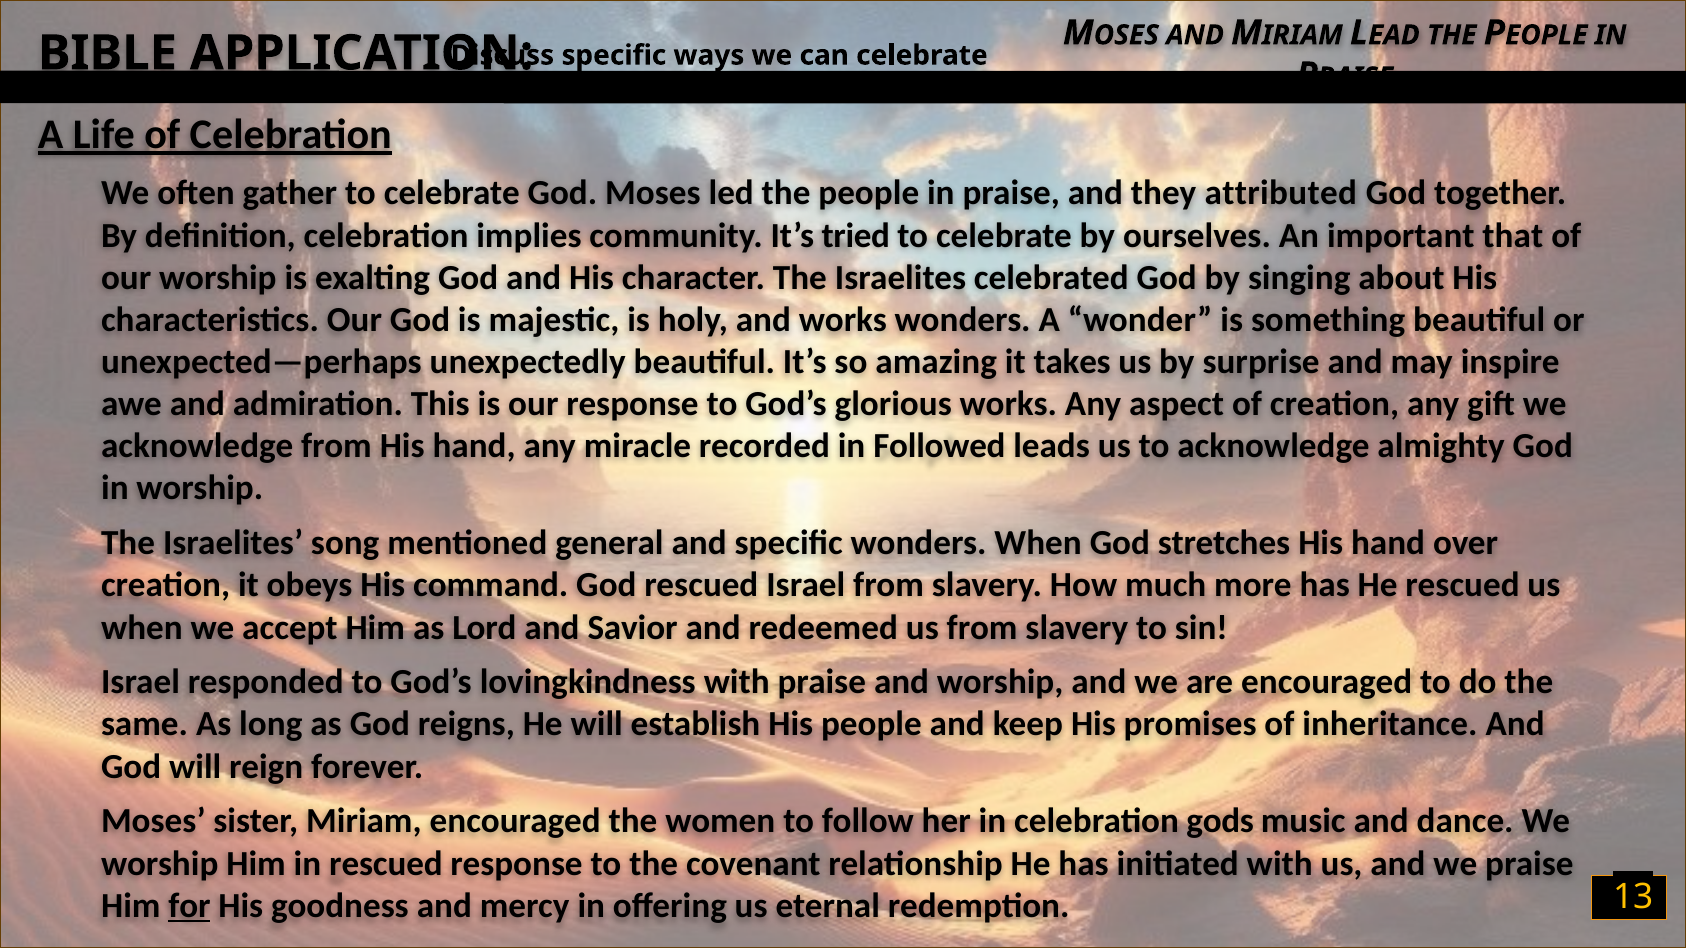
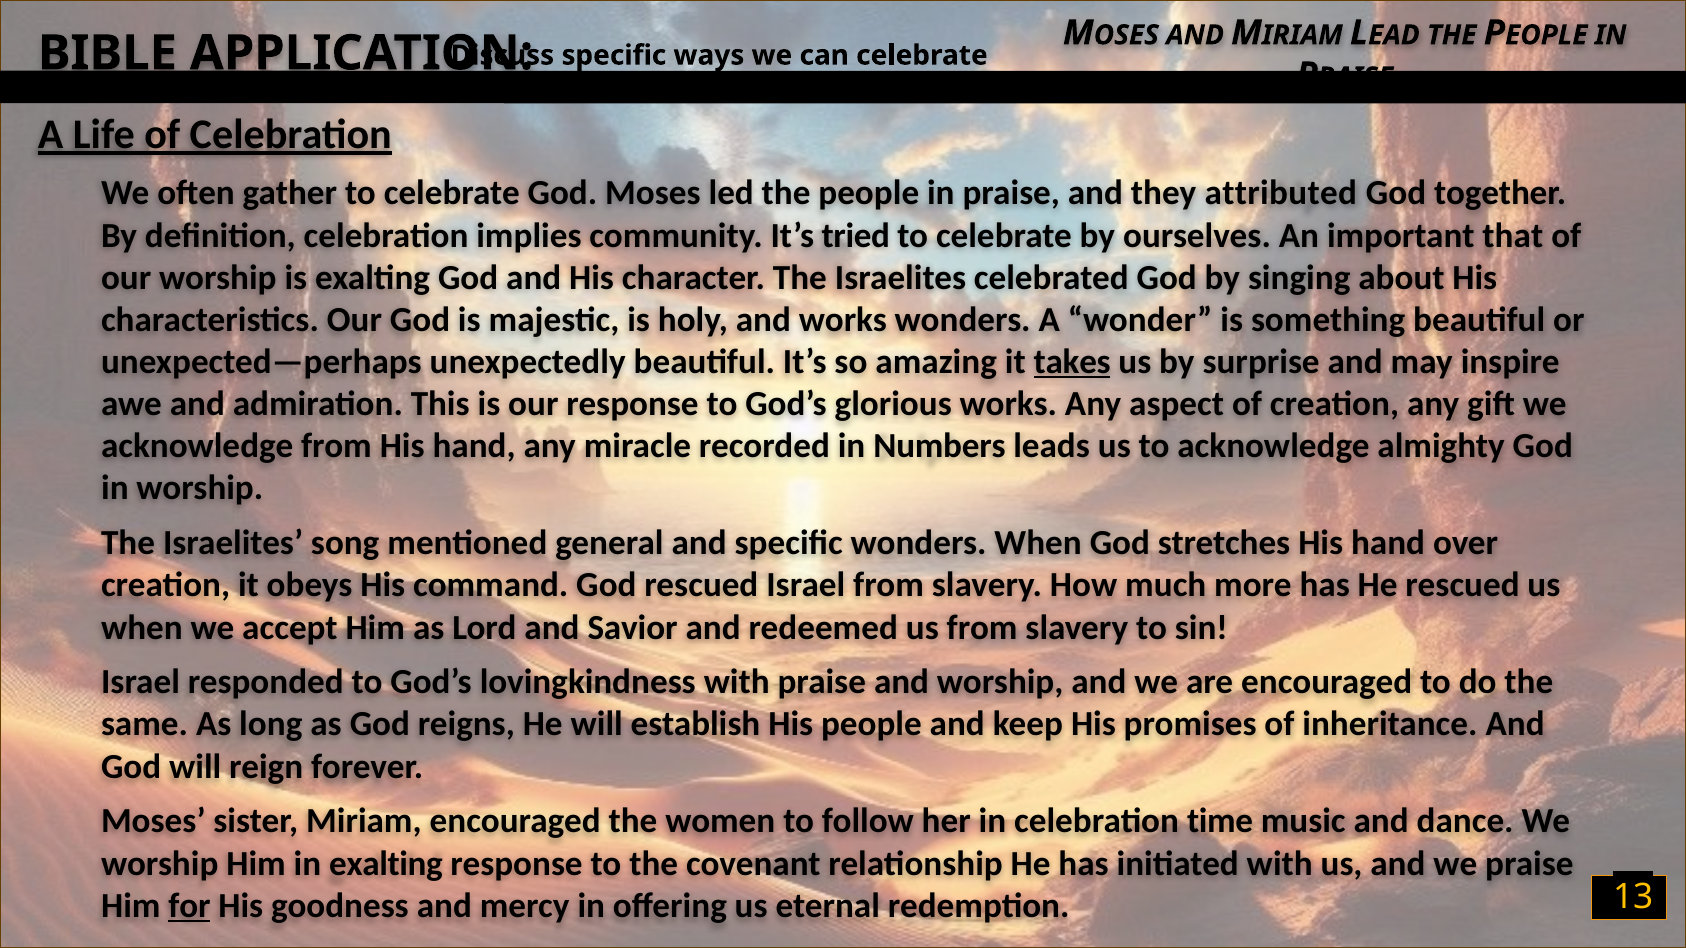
takes underline: none -> present
Followed: Followed -> Numbers
gods: gods -> time
in rescued: rescued -> exalting
